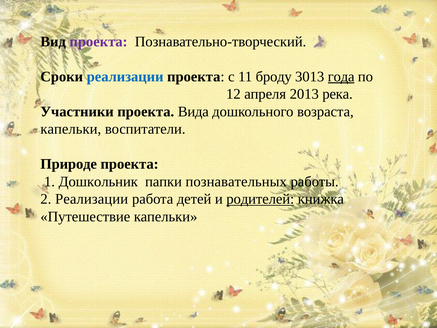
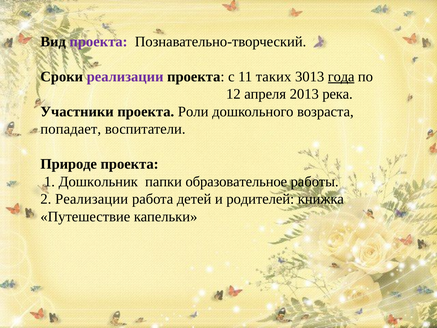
реализации at (125, 77) colour: blue -> purple
броду: броду -> таких
Вида: Вида -> Роли
капельки at (71, 129): капельки -> попадает
познавательных: познавательных -> образовательное
родителей underline: present -> none
